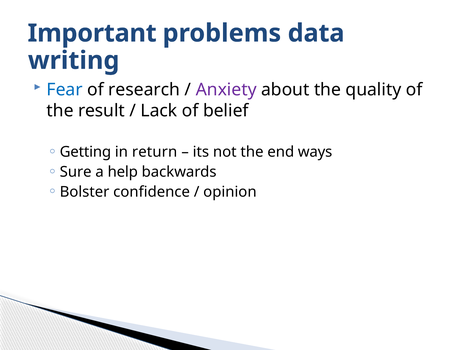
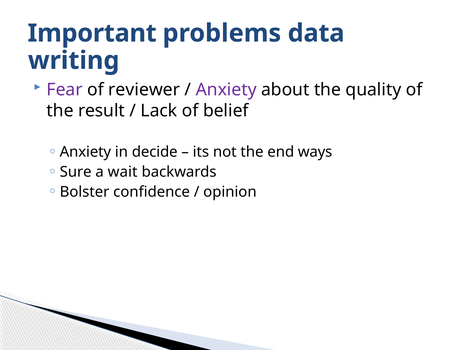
Fear colour: blue -> purple
research: research -> reviewer
Getting at (85, 152): Getting -> Anxiety
return: return -> decide
help: help -> wait
